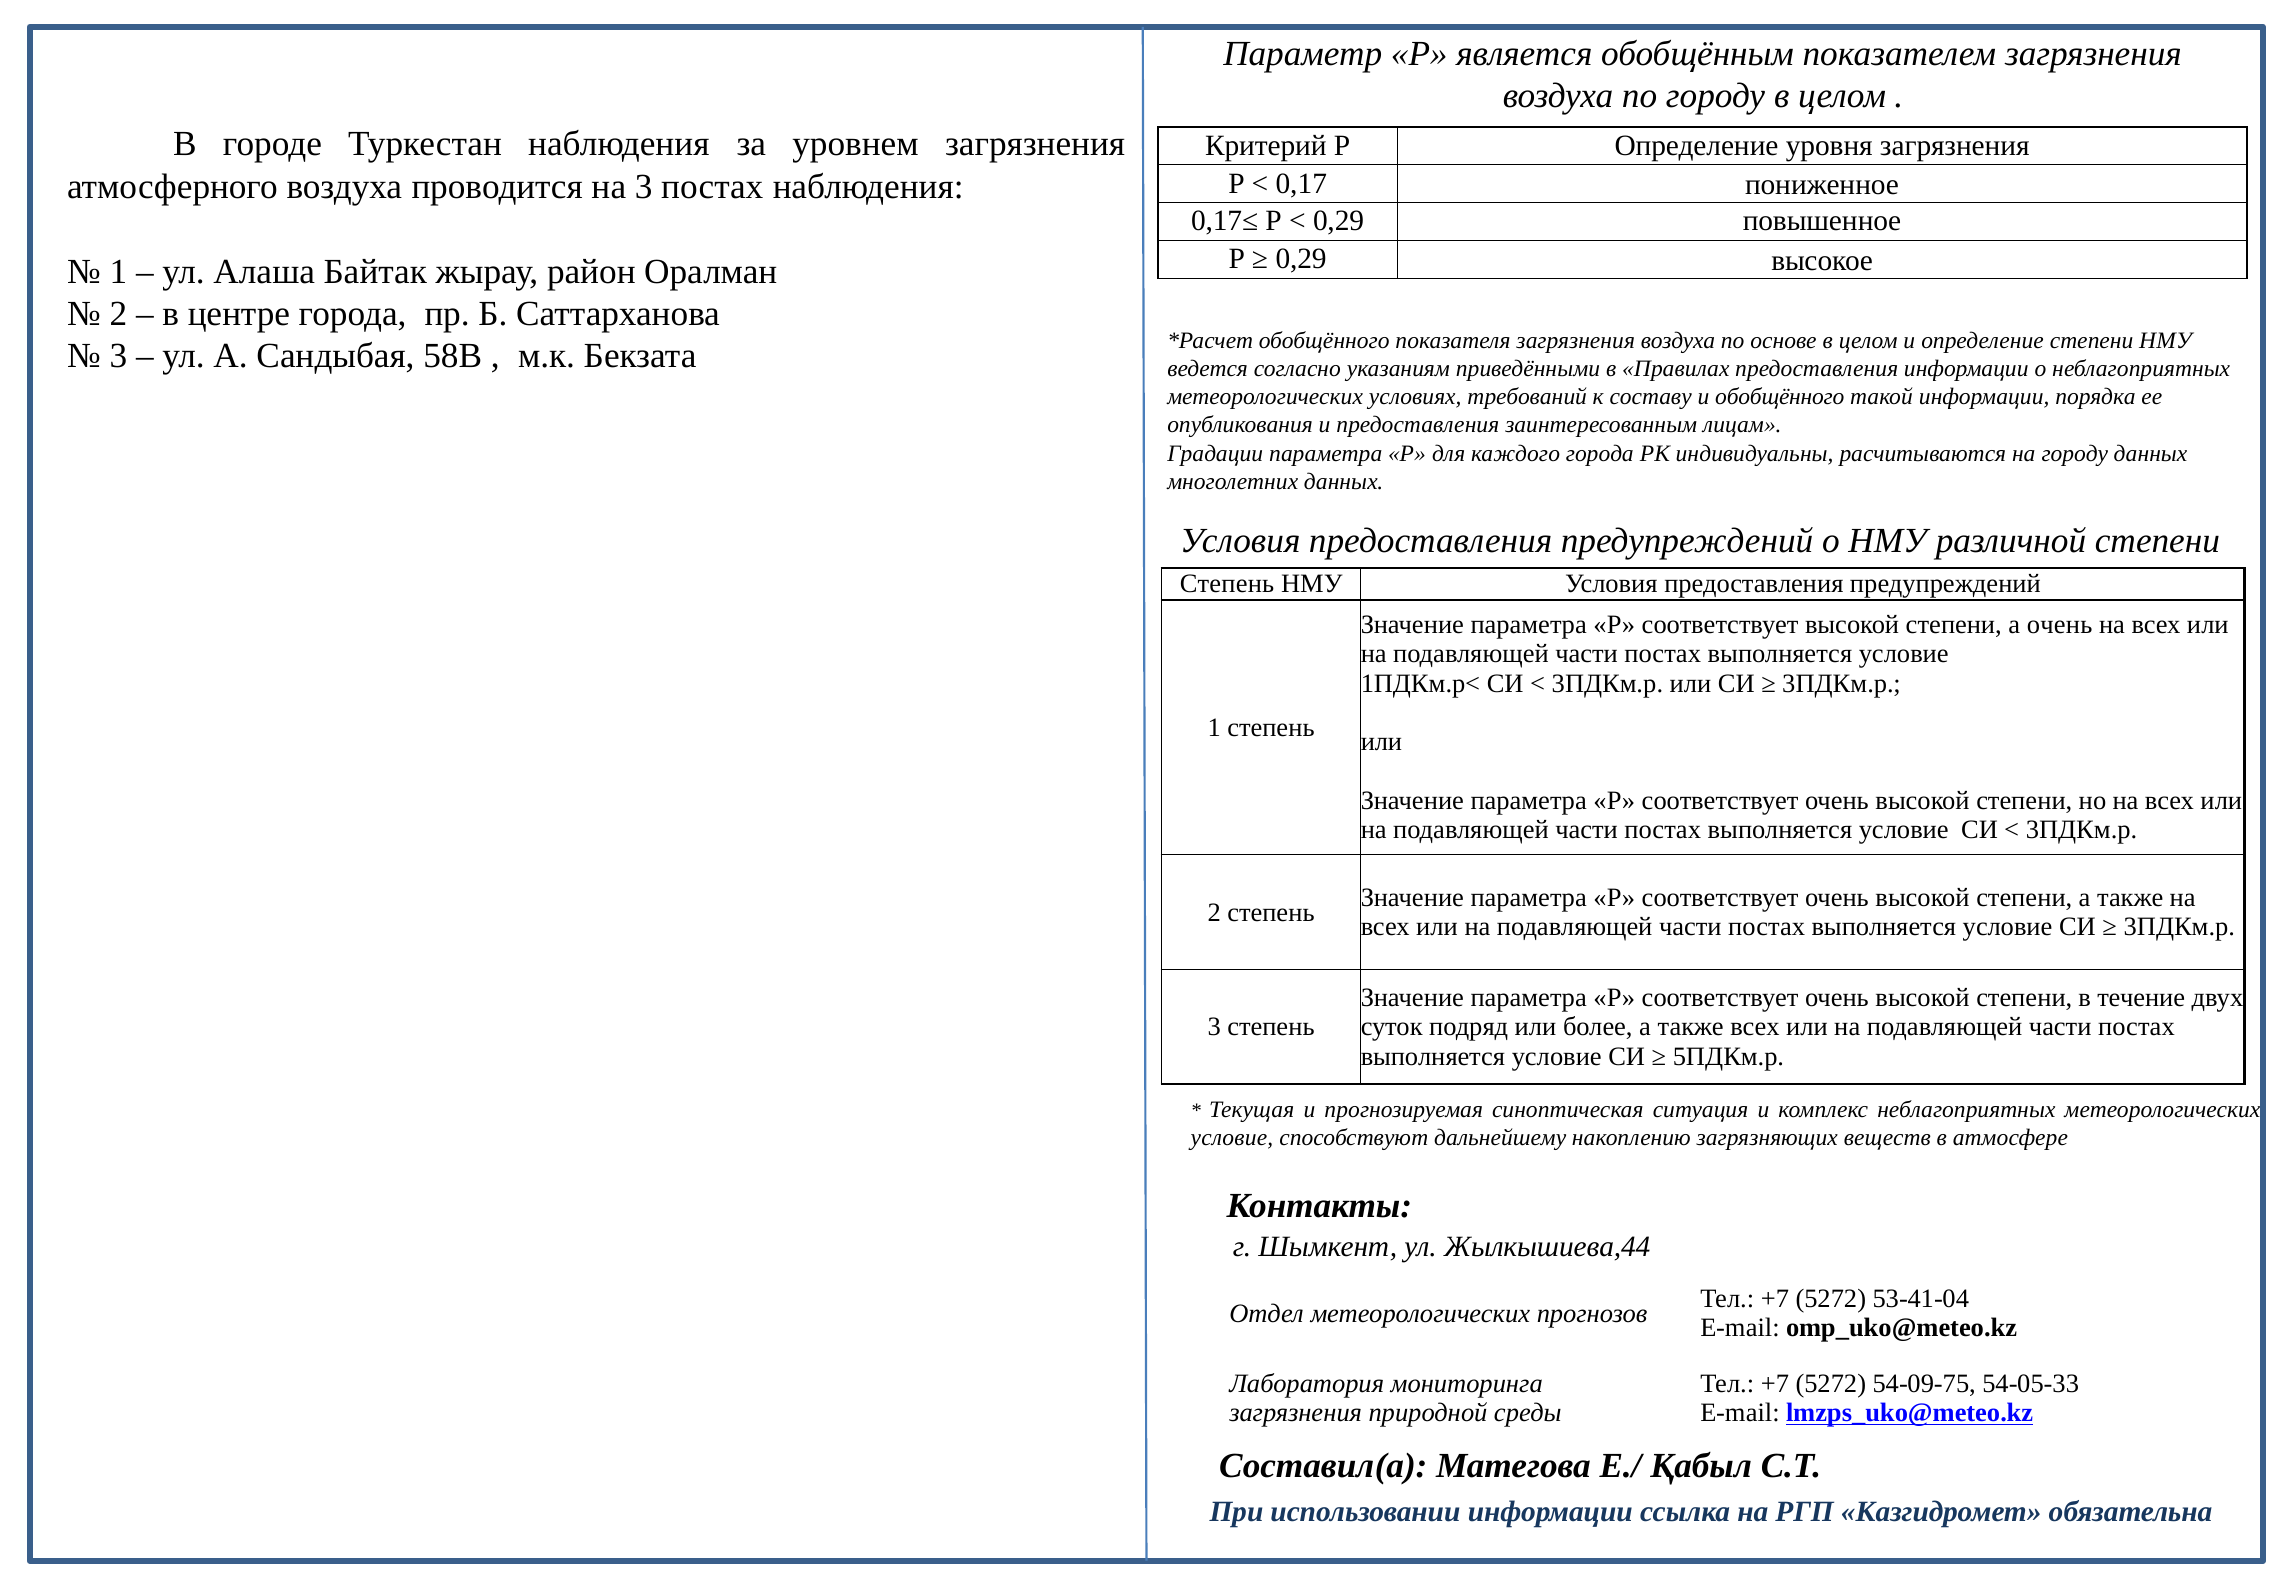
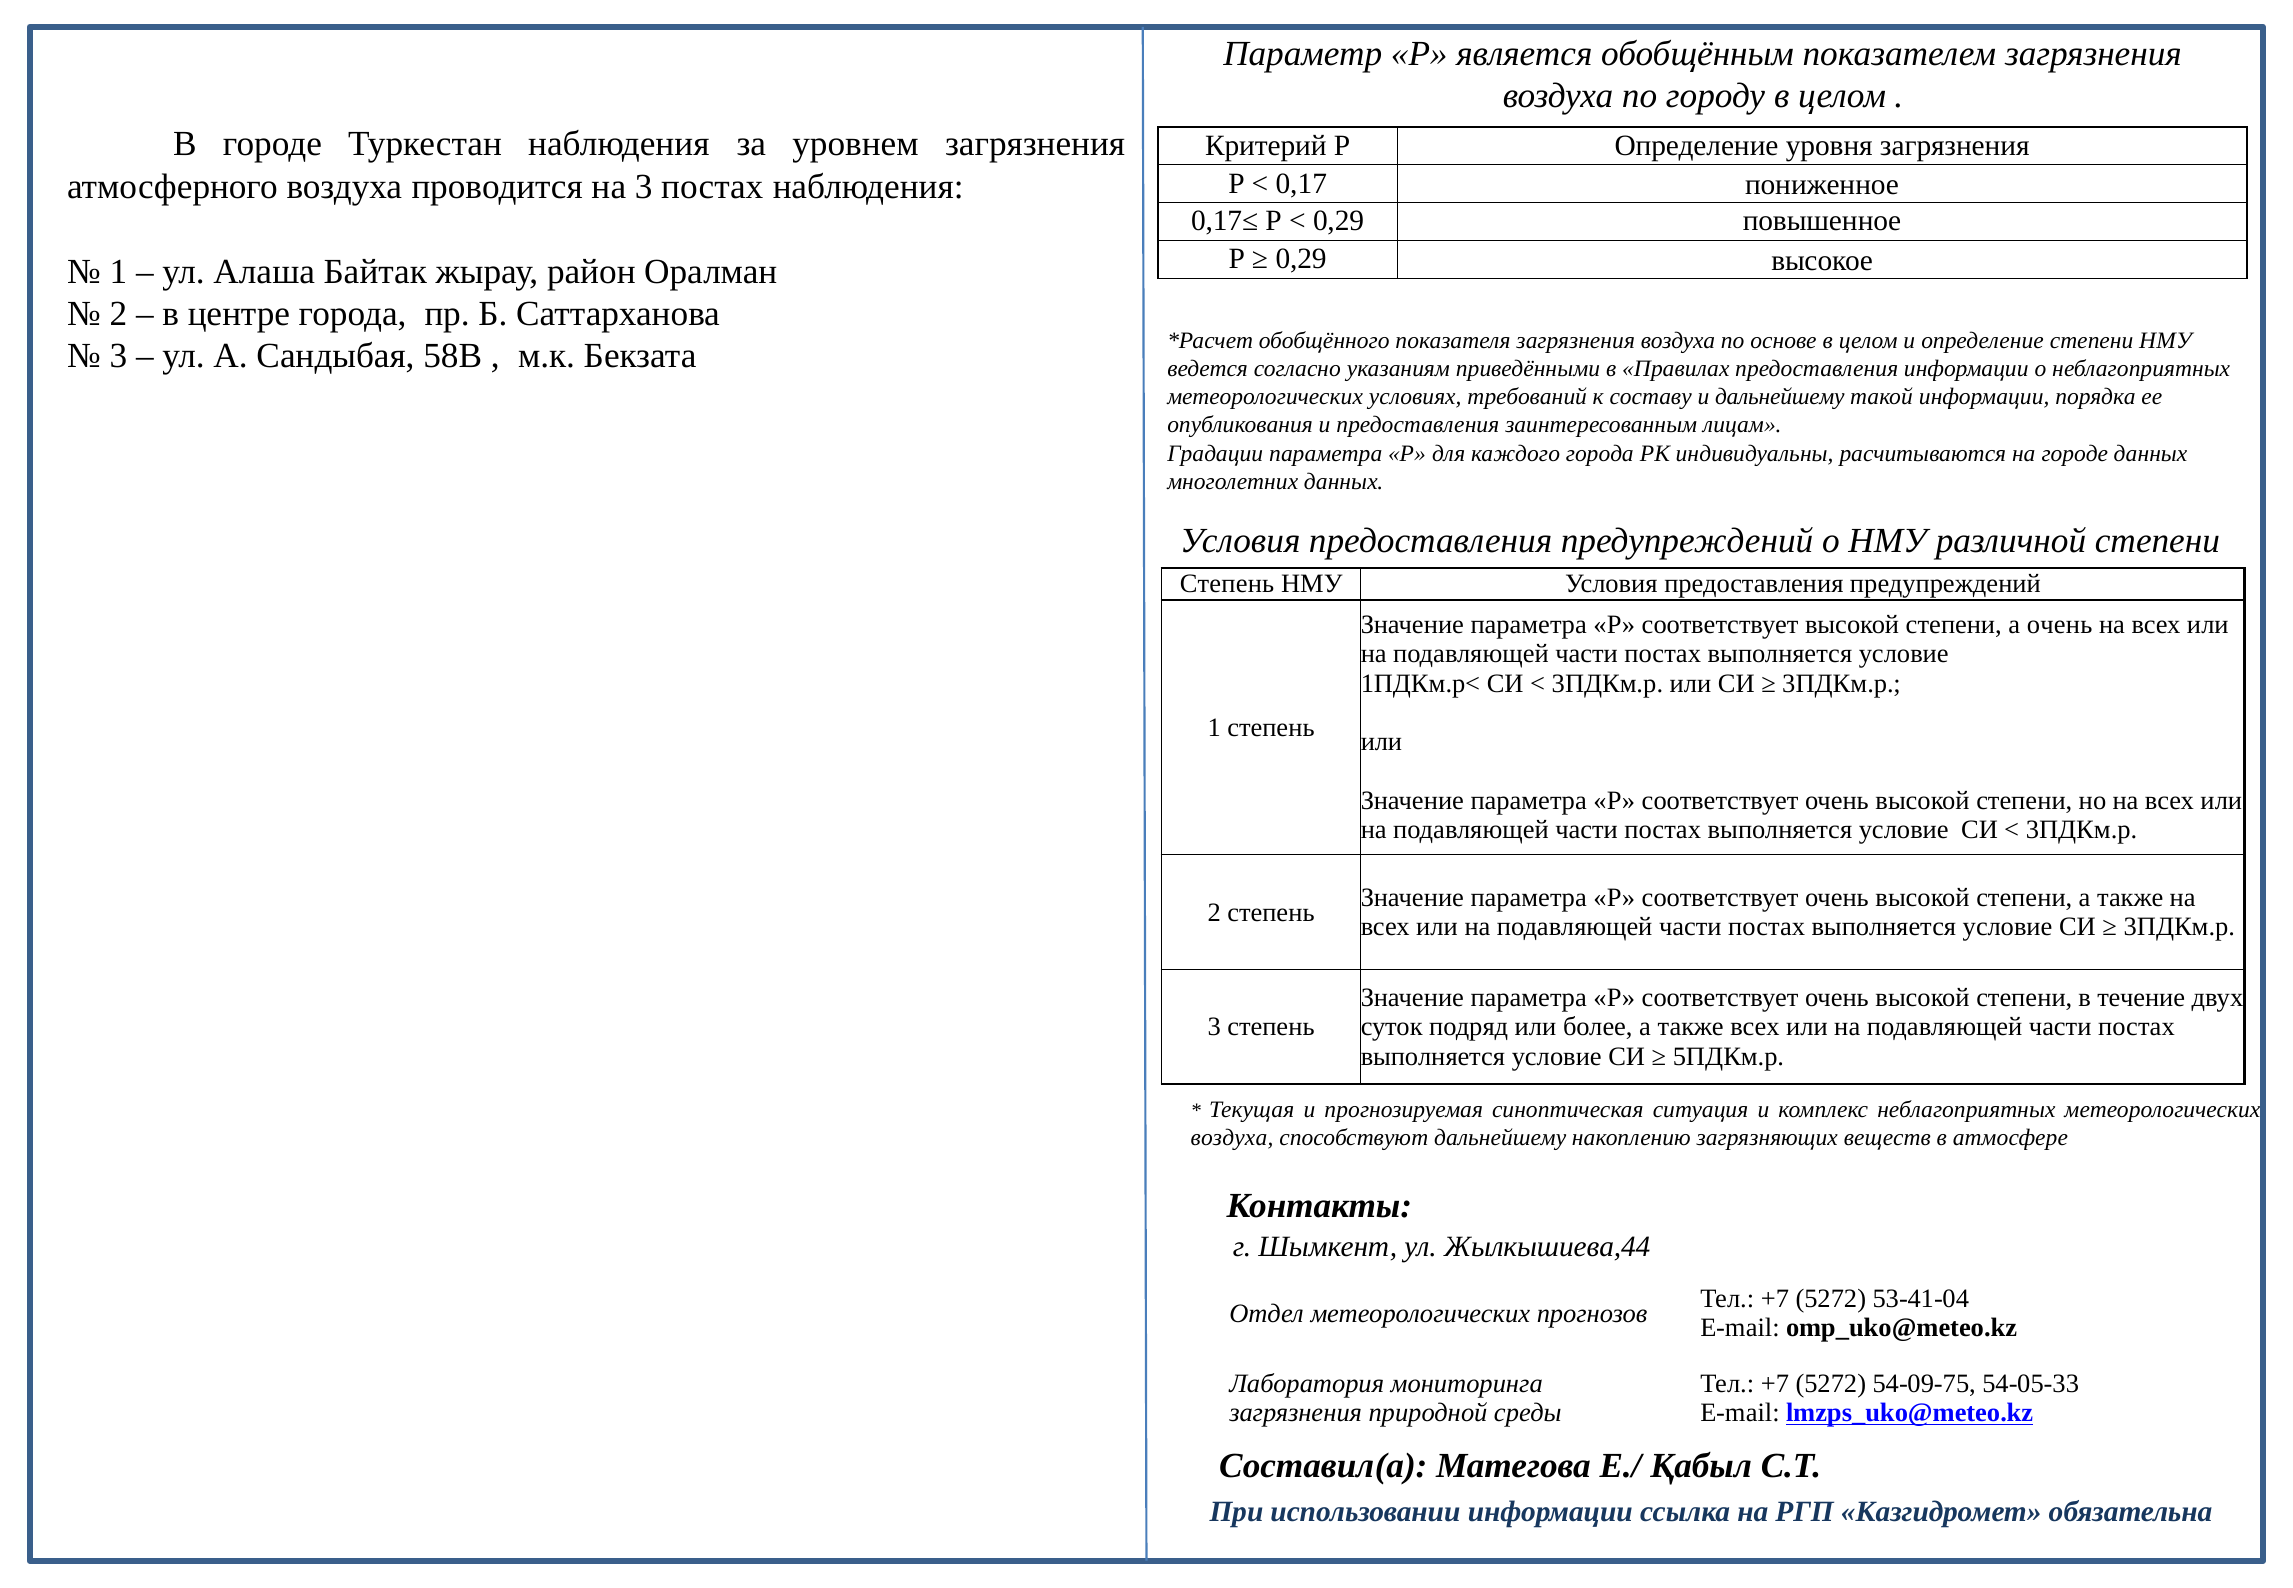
и обобщённого: обобщённого -> дальнейшему
на городу: городу -> городе
условие at (1232, 1137): условие -> воздуха
